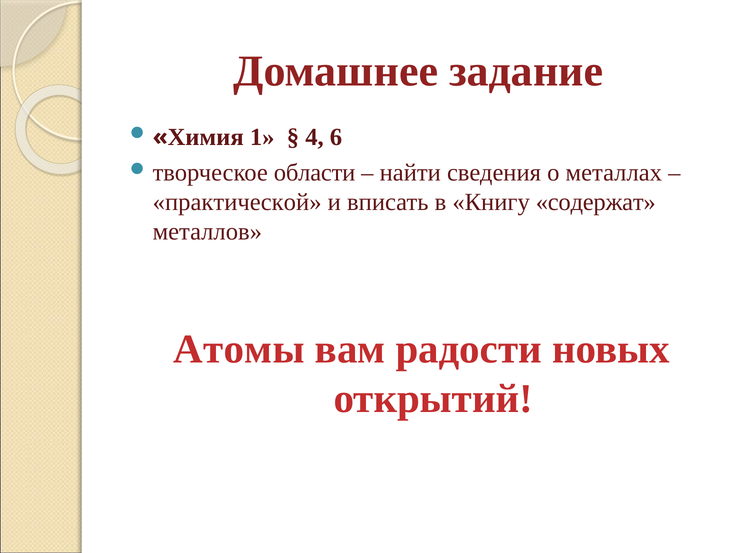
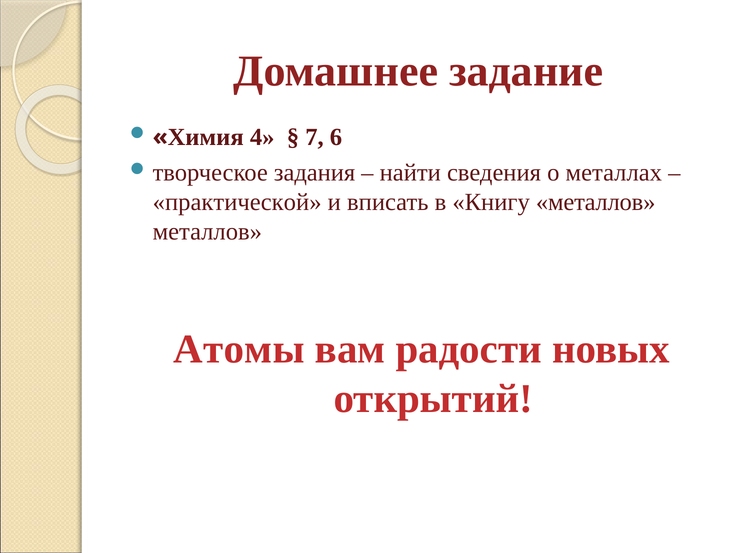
1: 1 -> 4
4: 4 -> 7
области: области -> задания
Книгу содержат: содержат -> металлов
